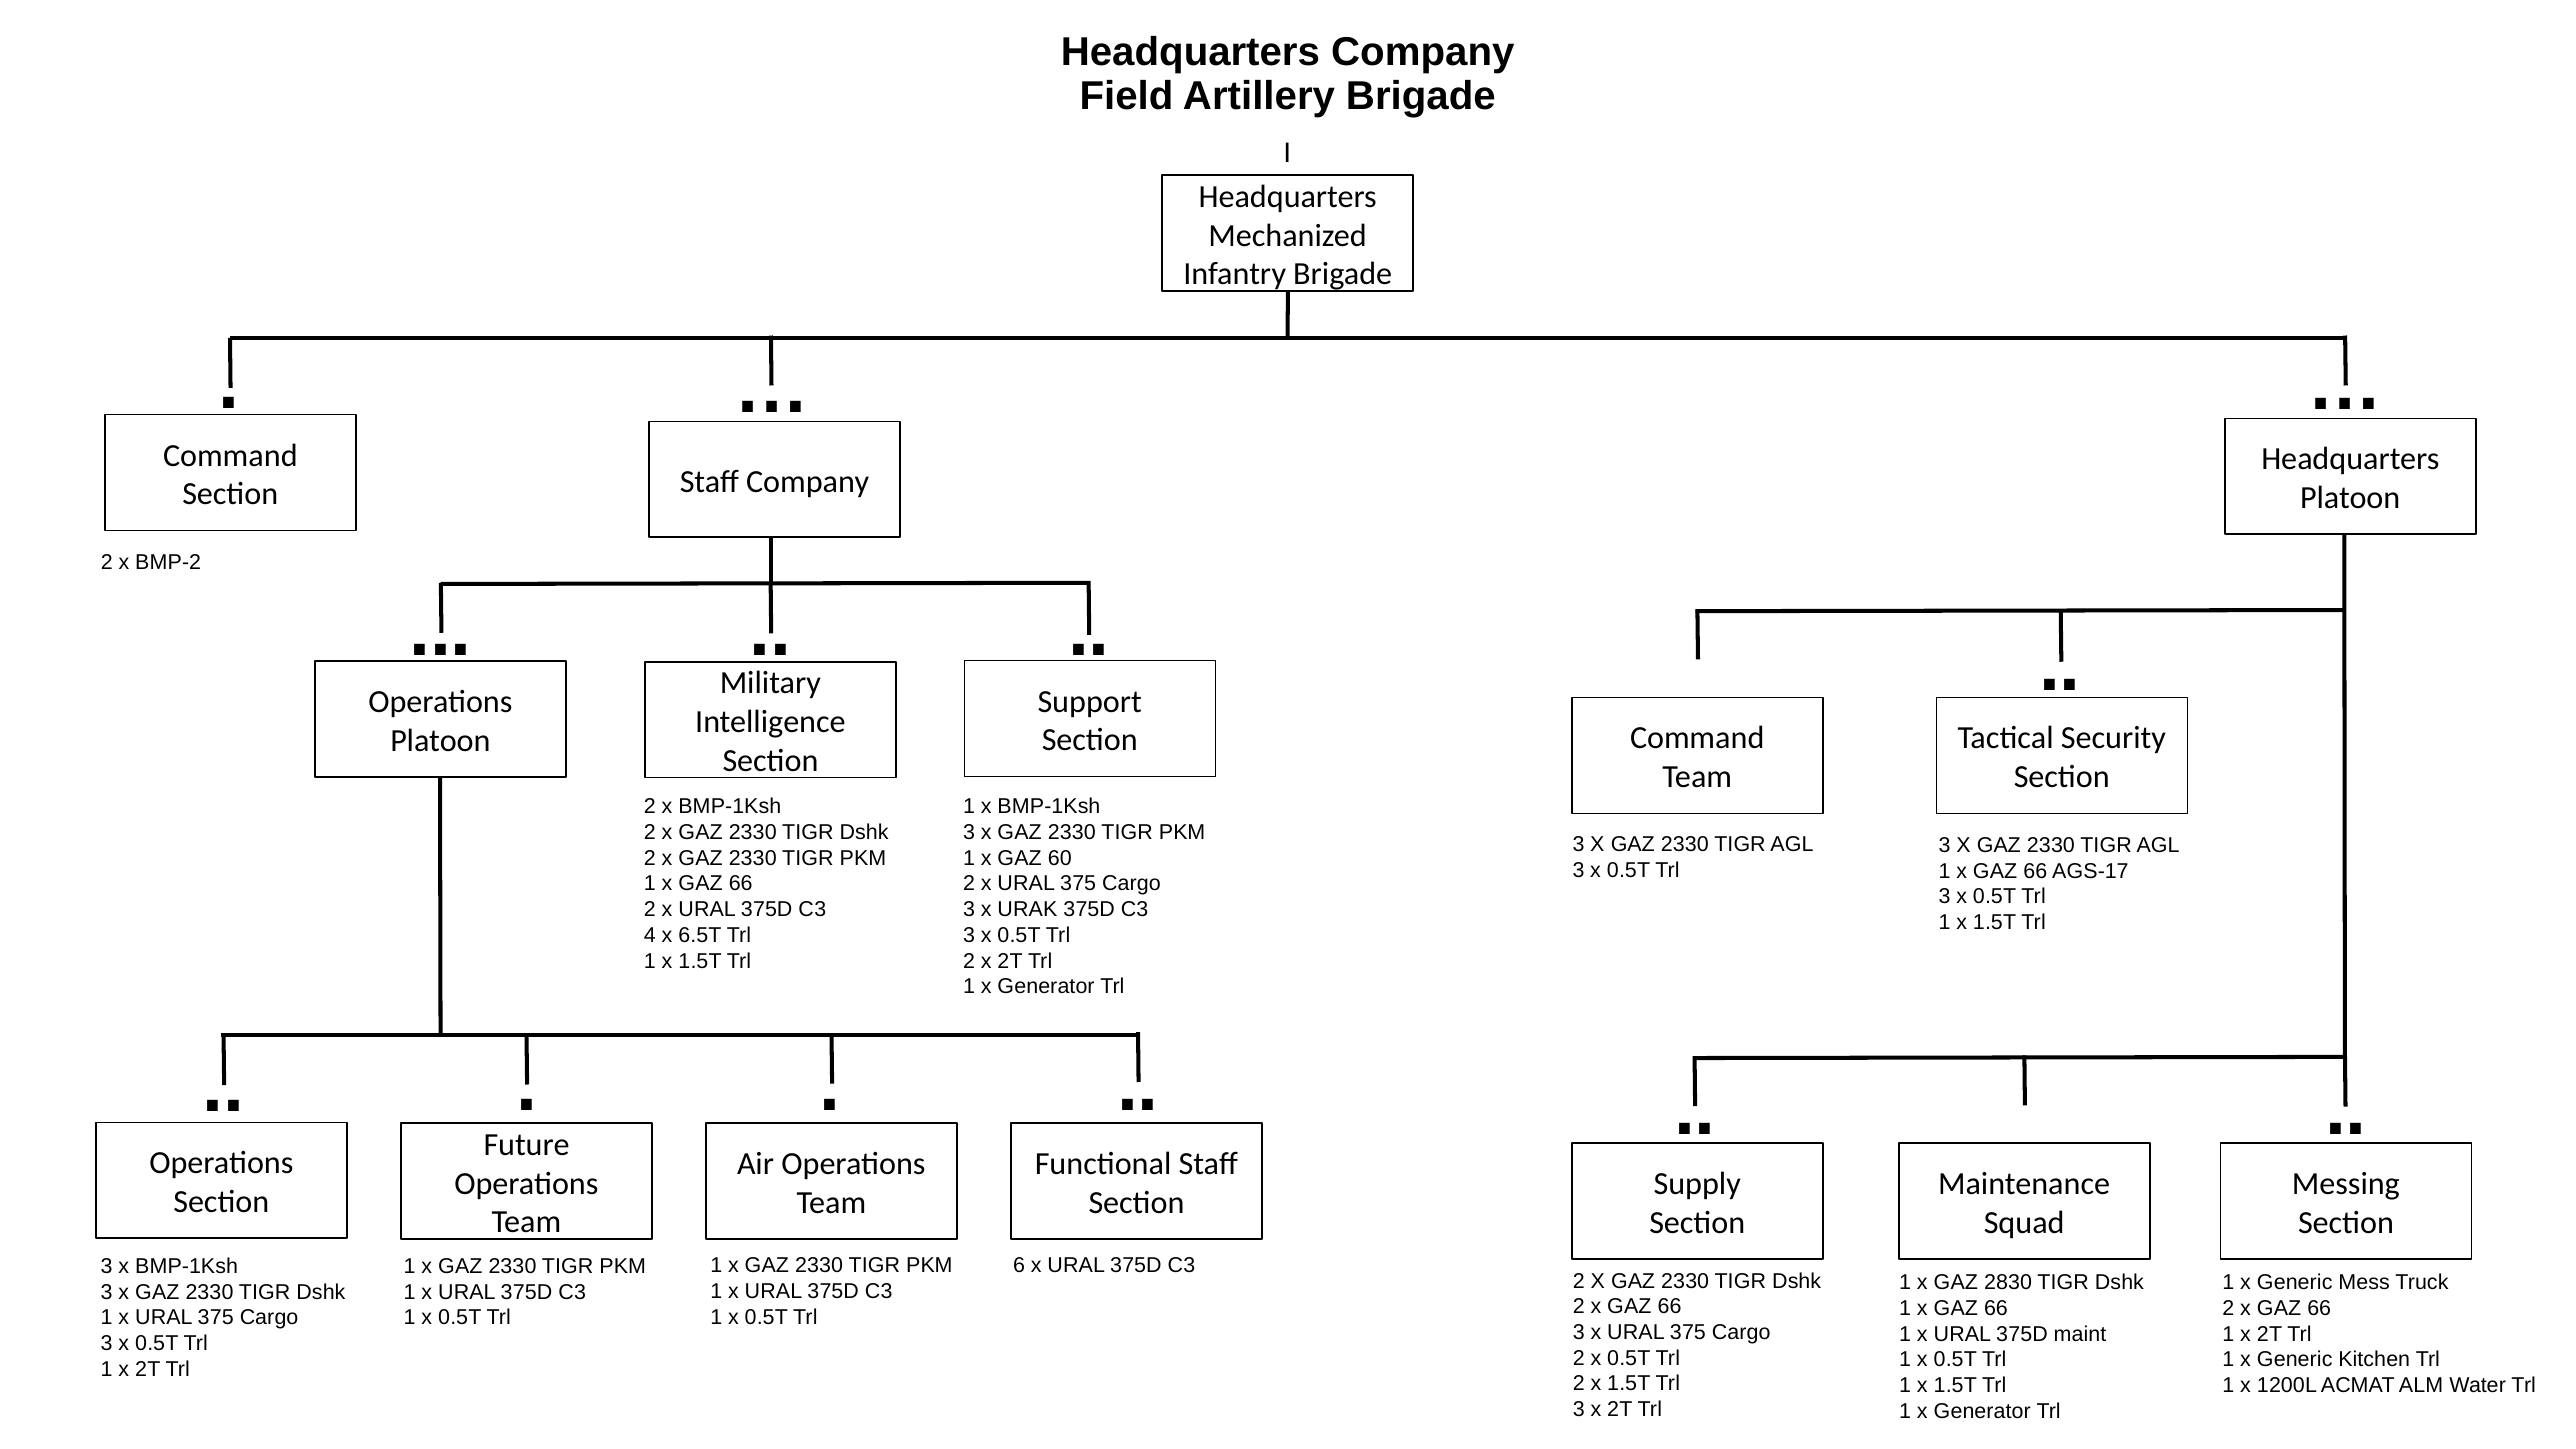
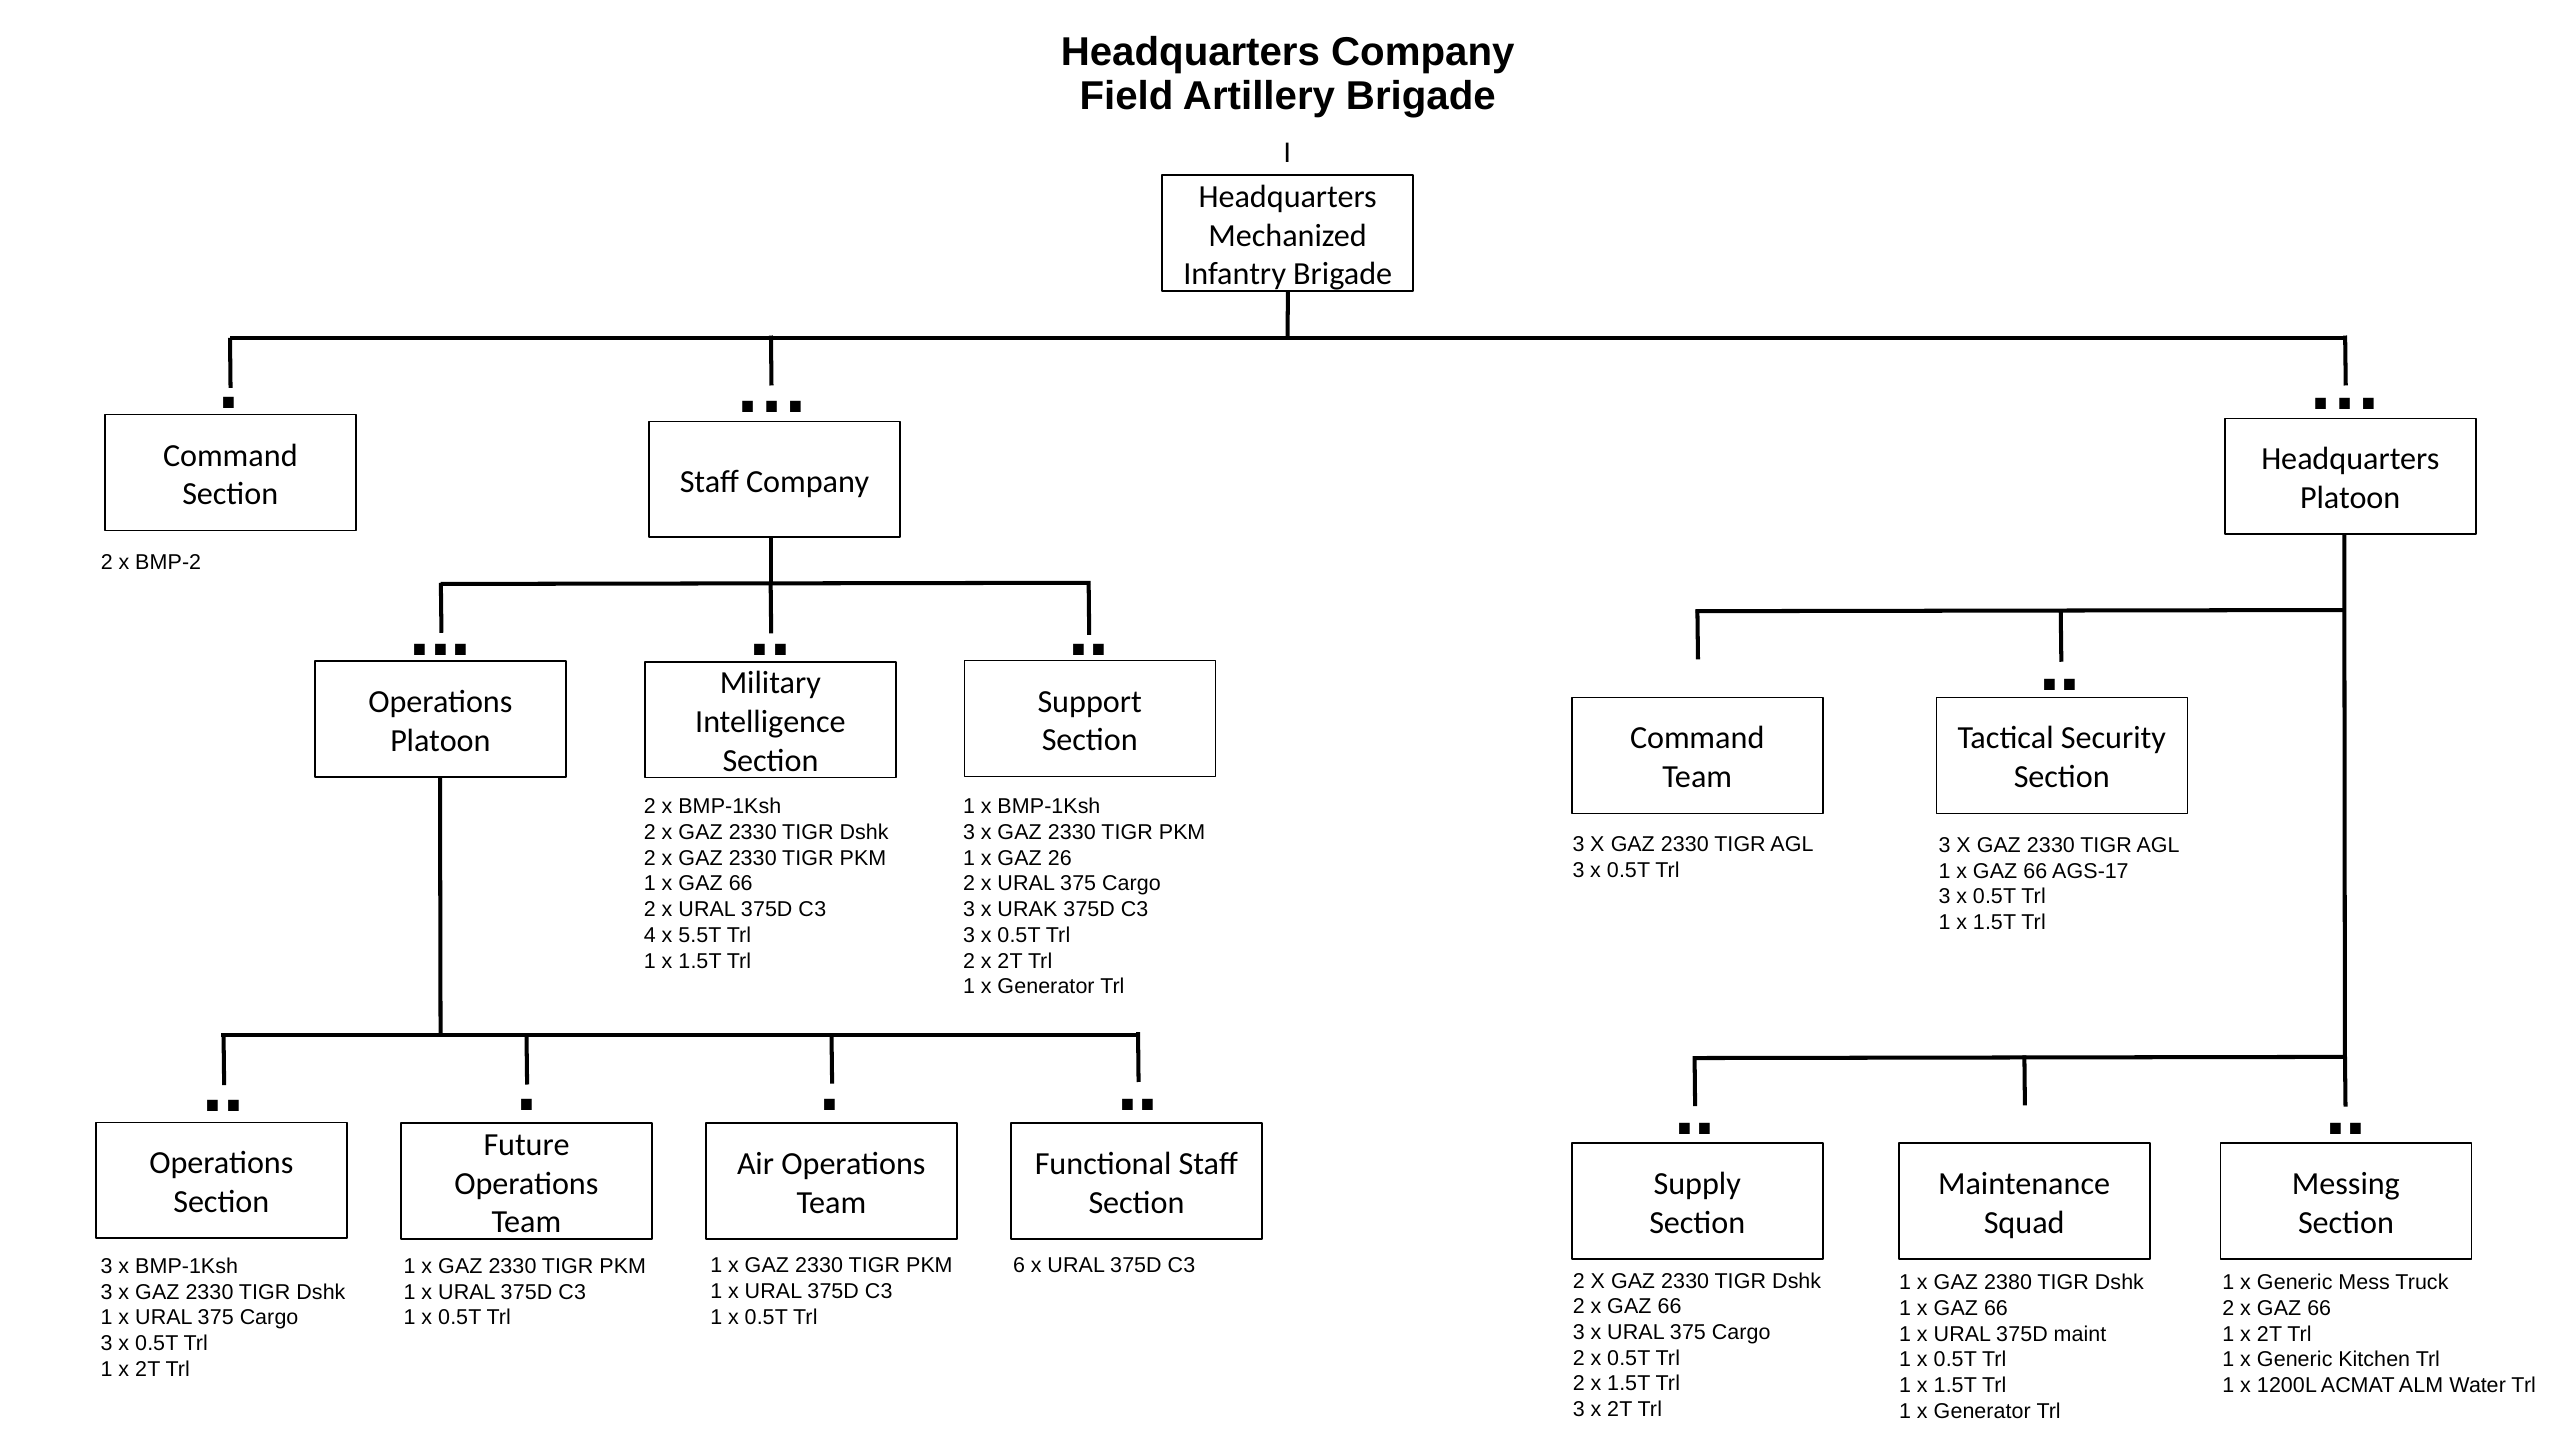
60: 60 -> 26
6.5T: 6.5T -> 5.5T
2830: 2830 -> 2380
